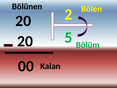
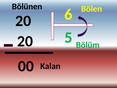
2: 2 -> 6
